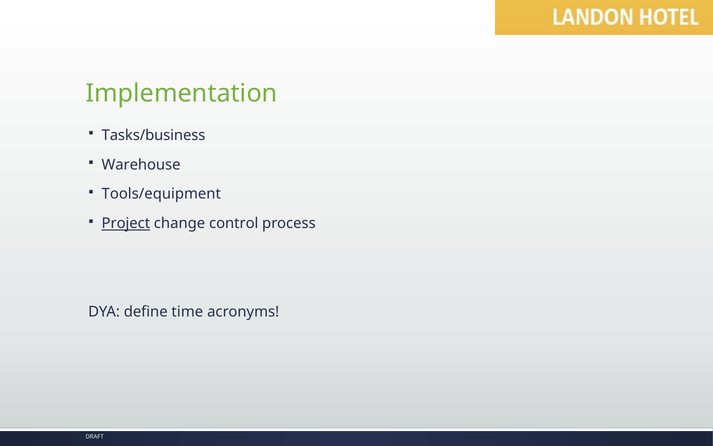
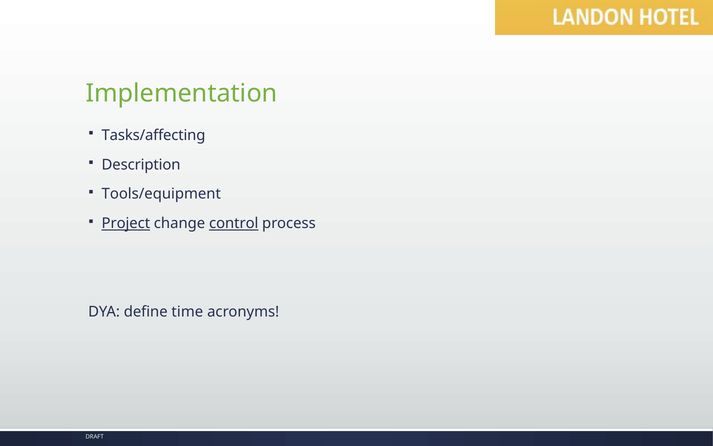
Tasks/business: Tasks/business -> Tasks/affecting
Warehouse: Warehouse -> Description
control underline: none -> present
